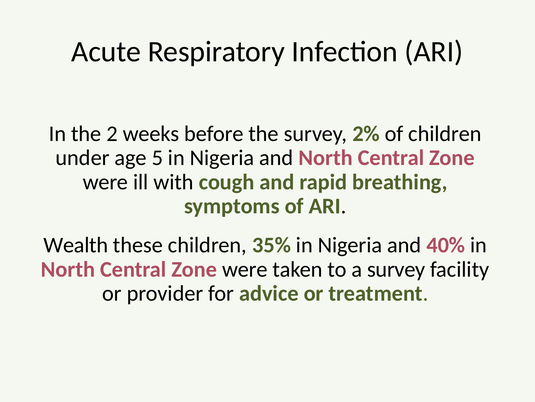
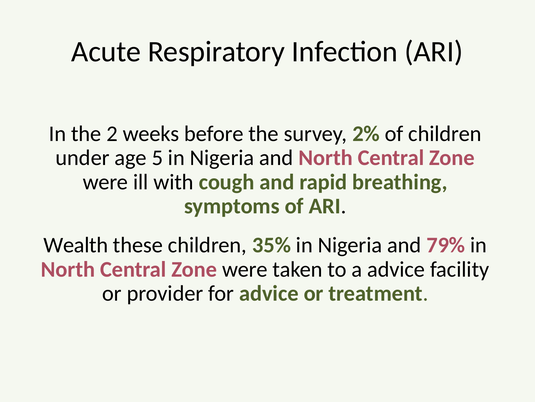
40%: 40% -> 79%
a survey: survey -> advice
